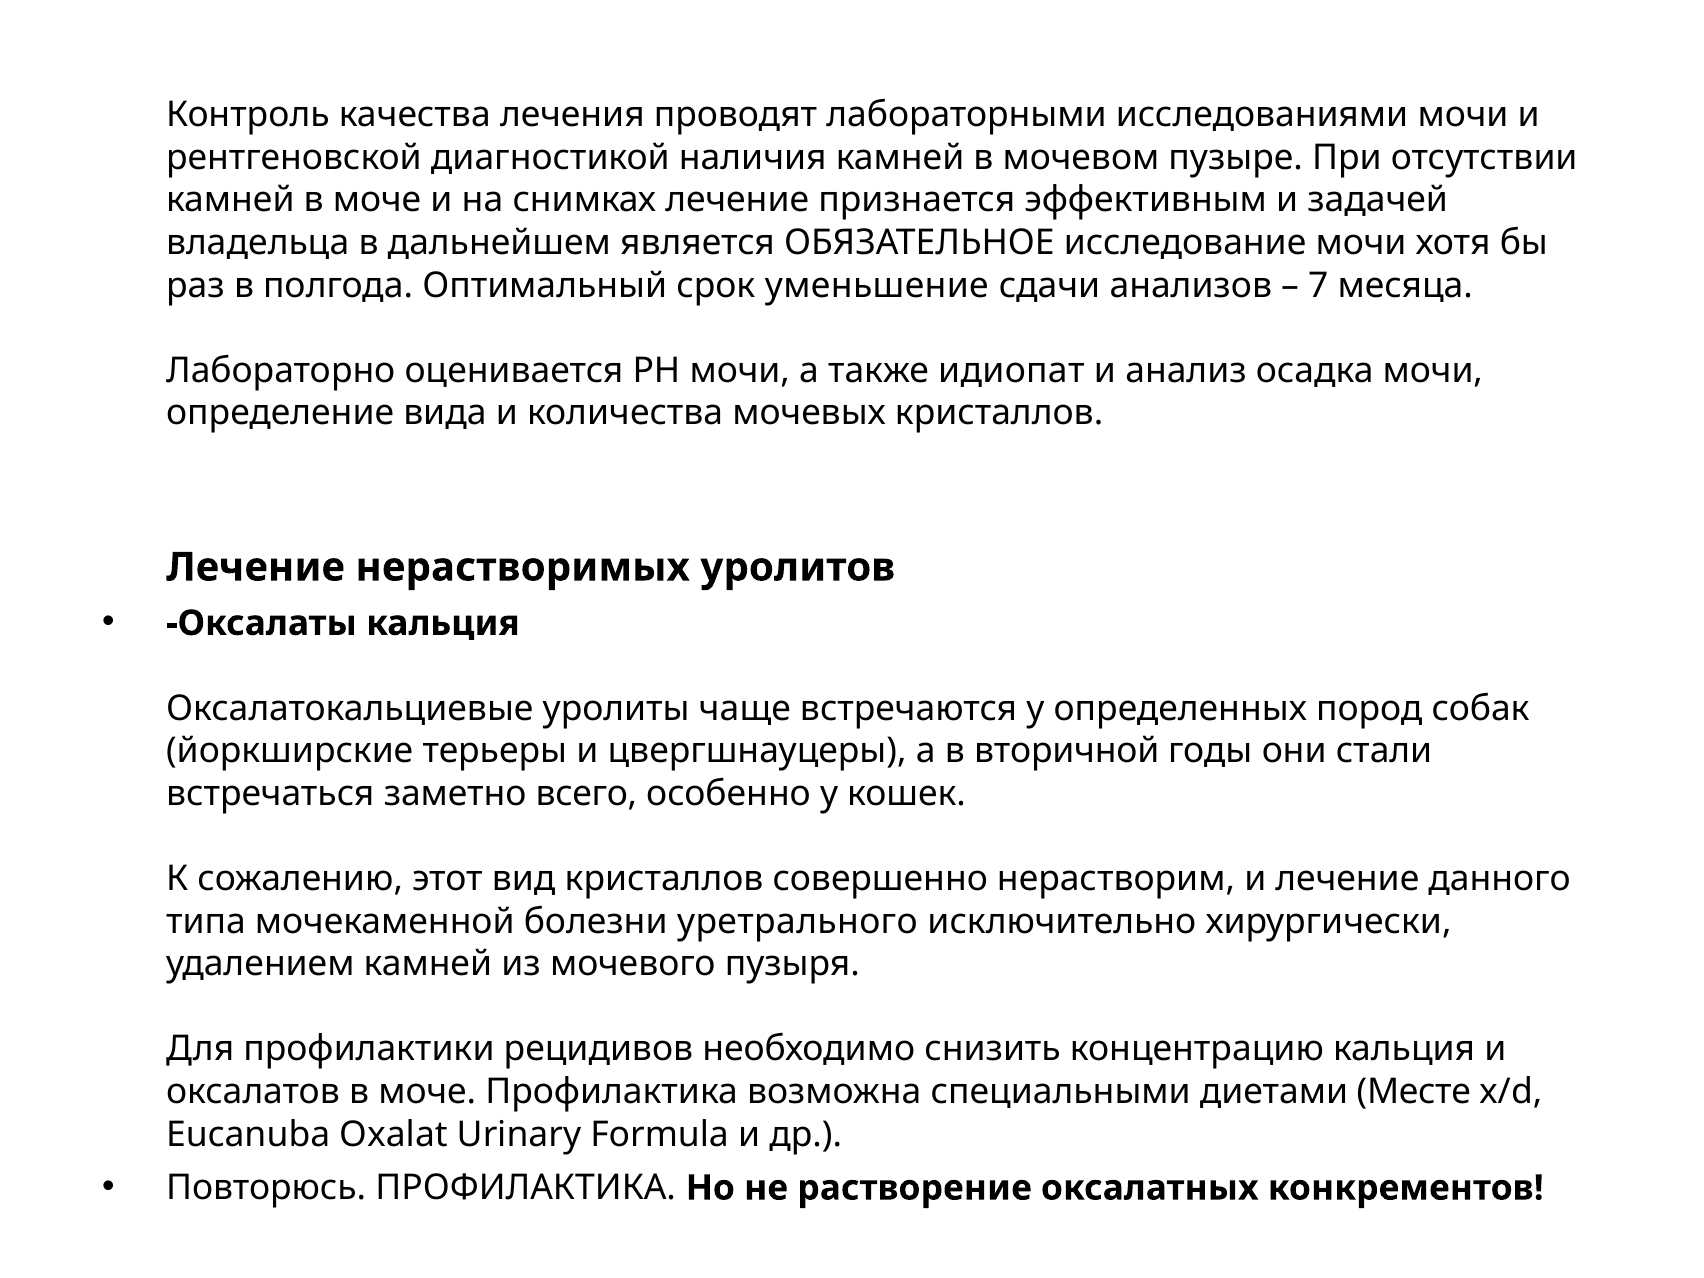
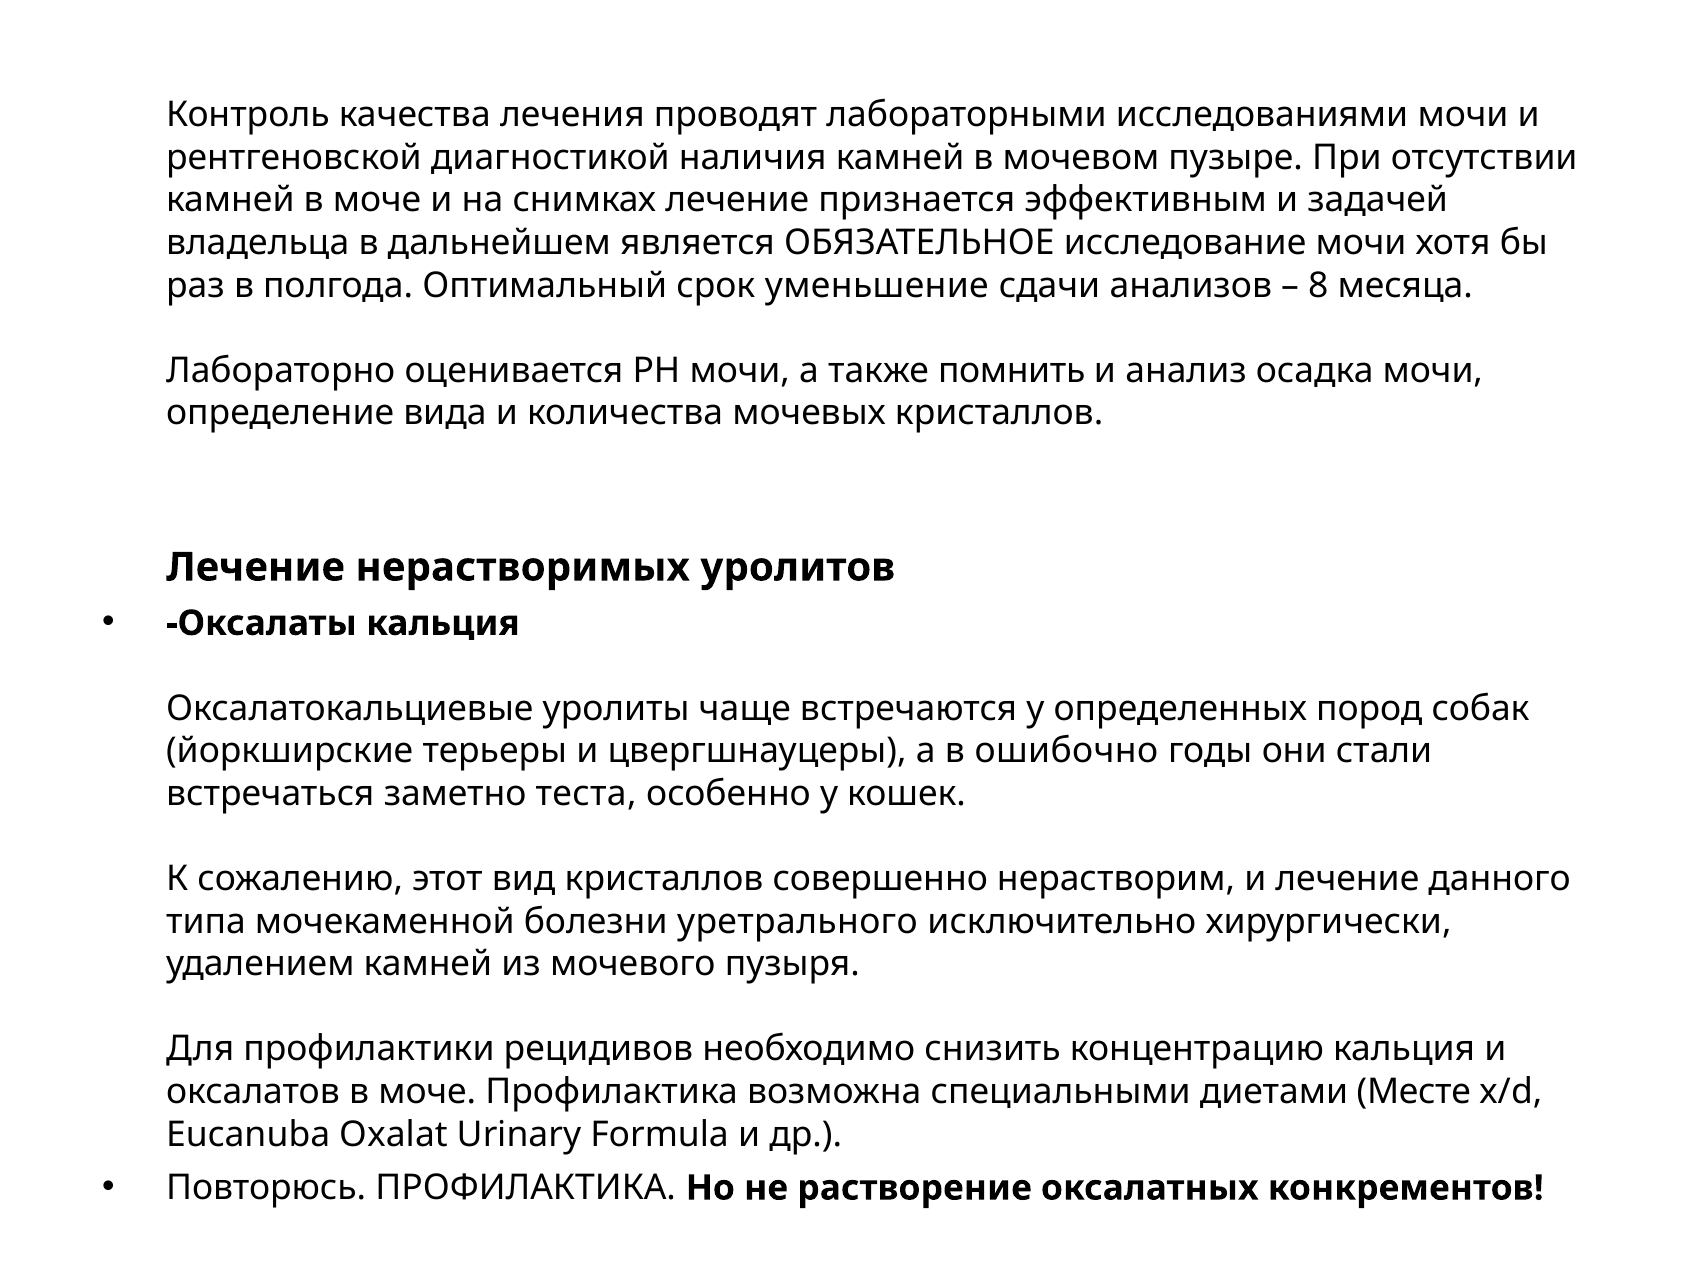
7: 7 -> 8
идиопат: идиопат -> помнить
вторичной: вторичной -> ошибочно
всего: всего -> теста
